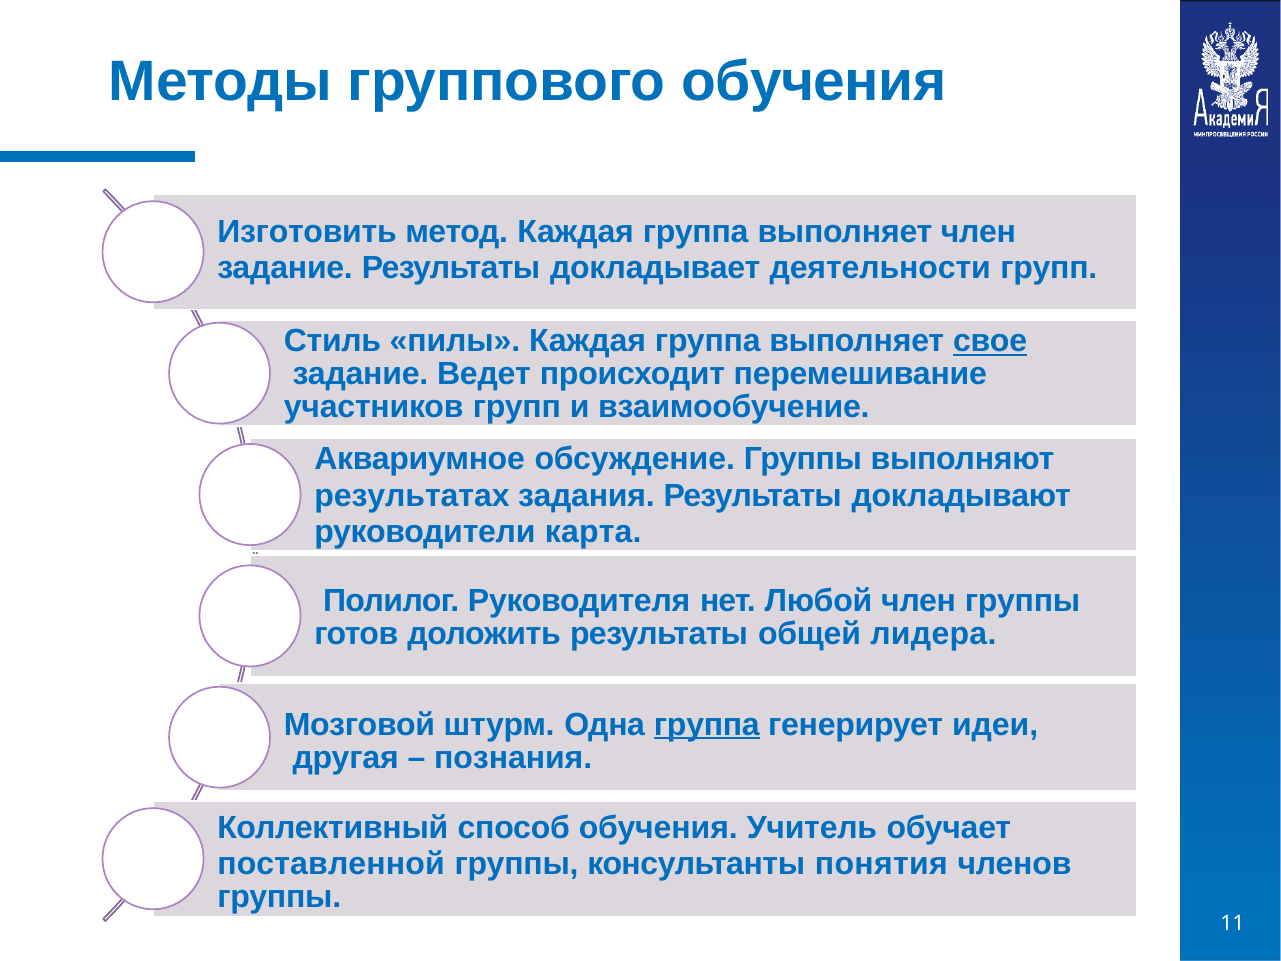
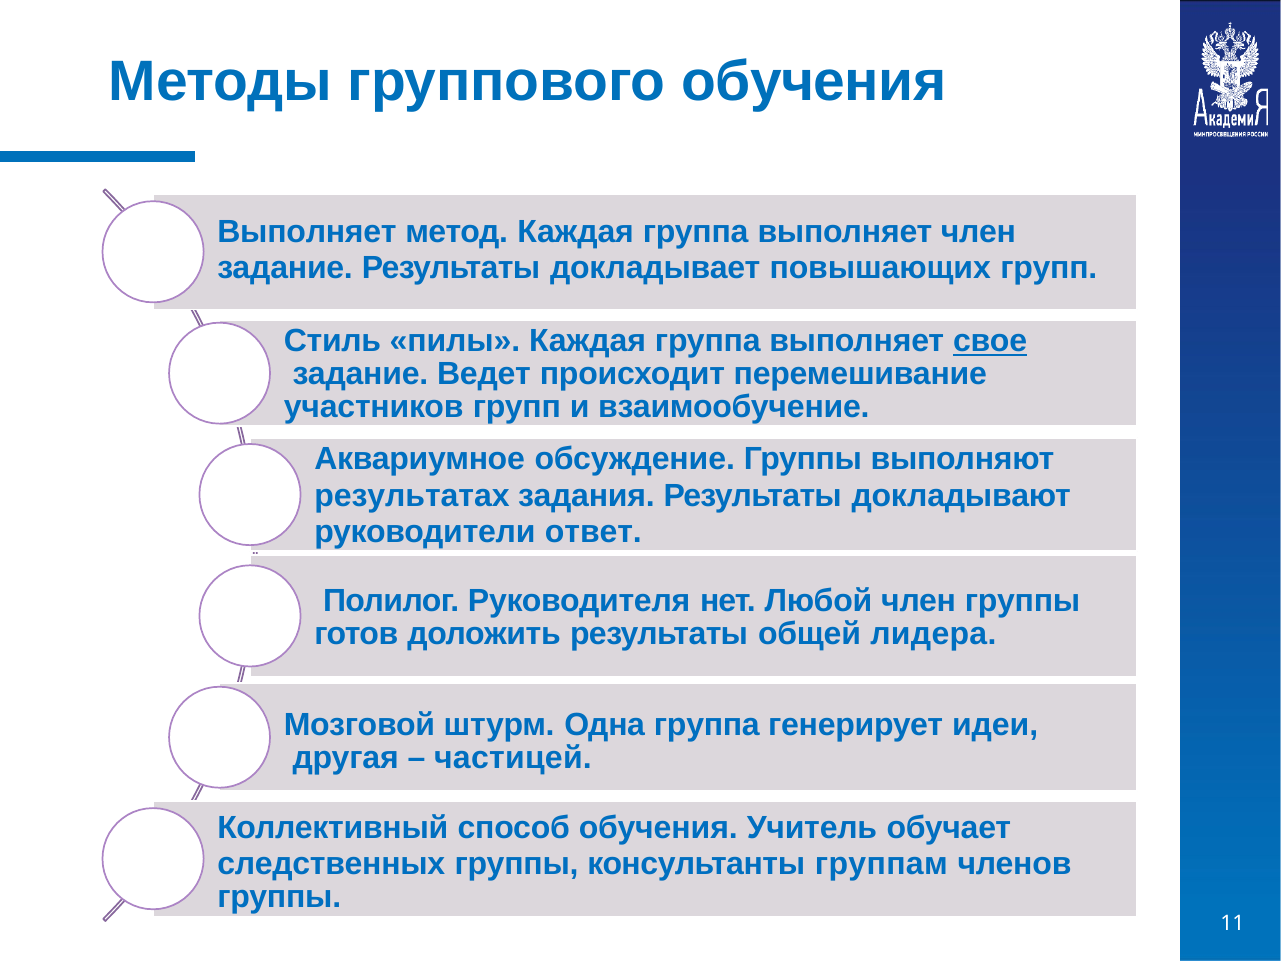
Изготовить at (307, 232): Изготовить -> Выполняет
деятельности: деятельности -> повышающих
карта: карта -> ответ
группа at (707, 724) underline: present -> none
познания: познания -> частицей
поставленной: поставленной -> следственных
понятия: понятия -> группам
